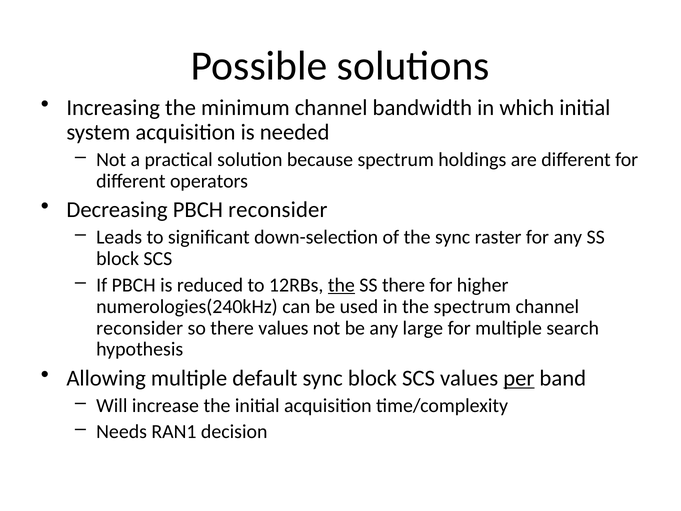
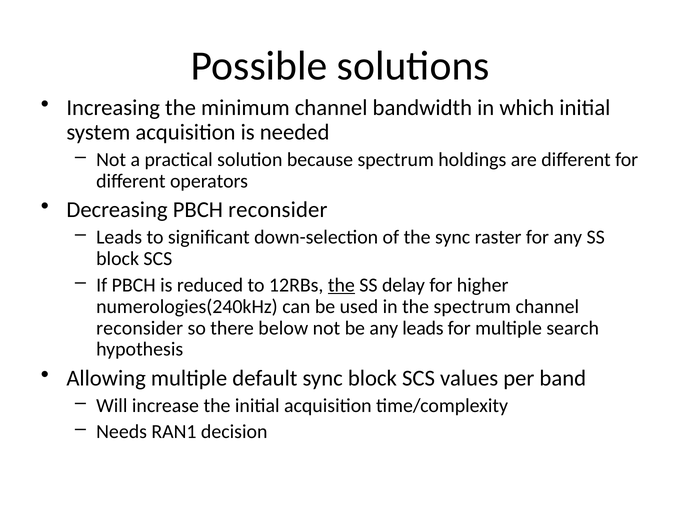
SS there: there -> delay
there values: values -> below
any large: large -> leads
per underline: present -> none
